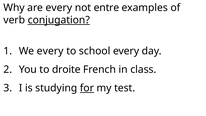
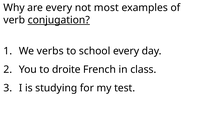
entre: entre -> most
We every: every -> verbs
for underline: present -> none
